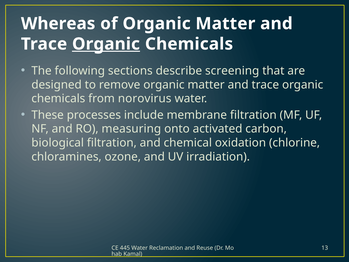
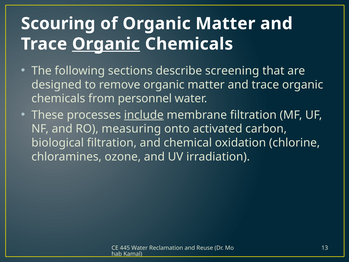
Whereas: Whereas -> Scouring
norovirus: norovirus -> personnel
include underline: none -> present
